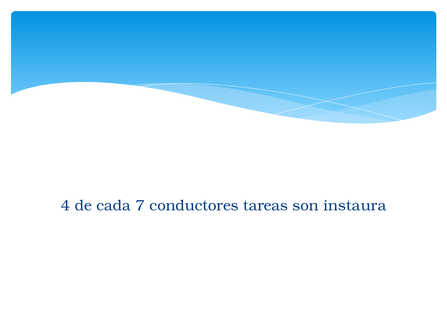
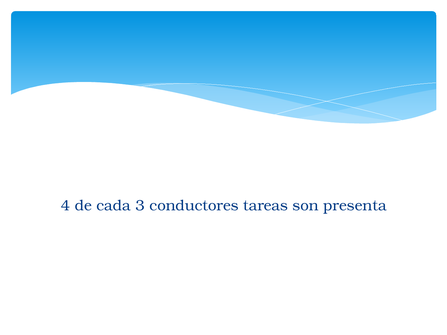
7: 7 -> 3
instaura: instaura -> presenta
